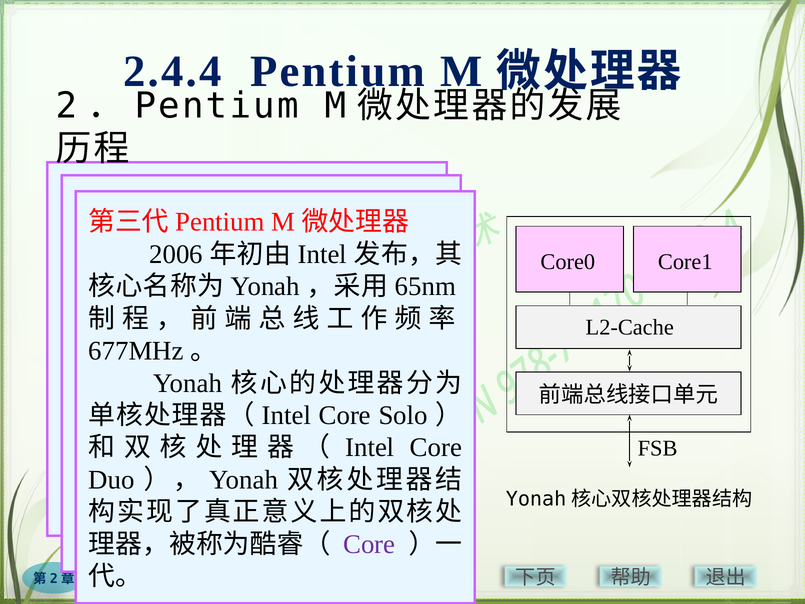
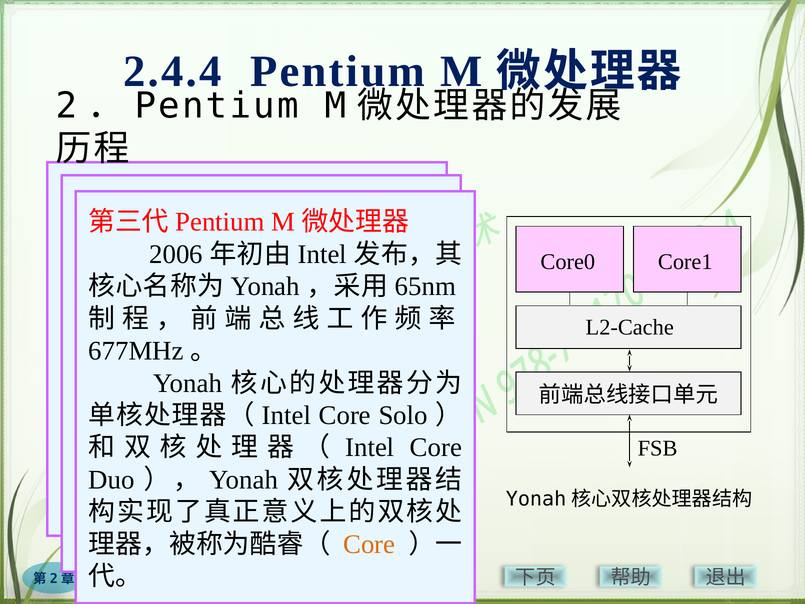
Core at (369, 544) colour: purple -> orange
